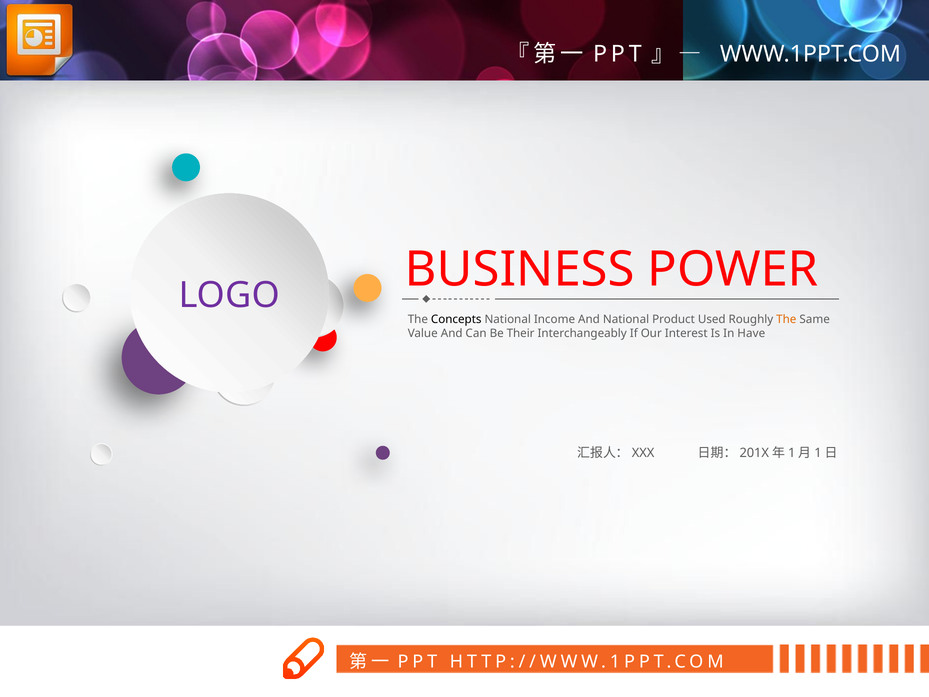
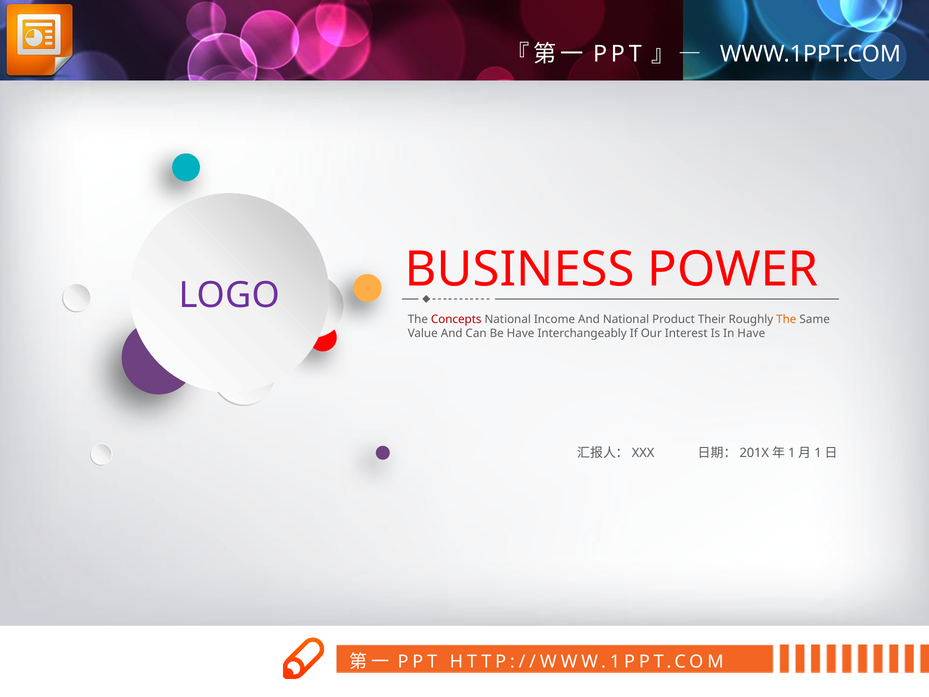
Concepts colour: black -> red
Used: Used -> Their
Be Their: Their -> Have
